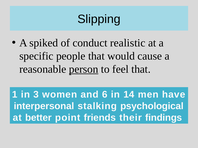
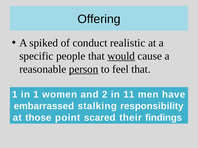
Slipping: Slipping -> Offering
would underline: none -> present
in 3: 3 -> 1
6: 6 -> 2
14: 14 -> 11
interpersonal: interpersonal -> embarrassed
psychological: psychological -> responsibility
better: better -> those
friends: friends -> scared
